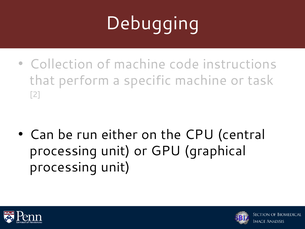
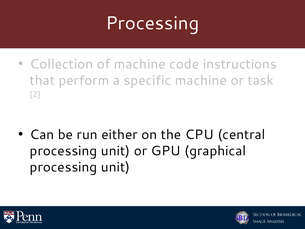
Debugging at (152, 23): Debugging -> Processing
